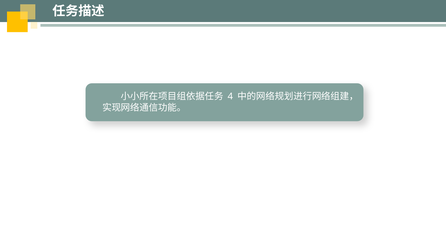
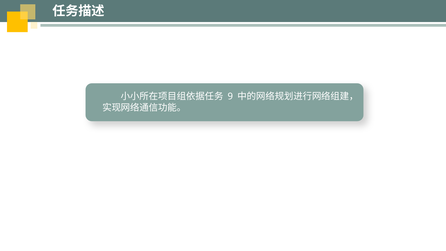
4: 4 -> 9
